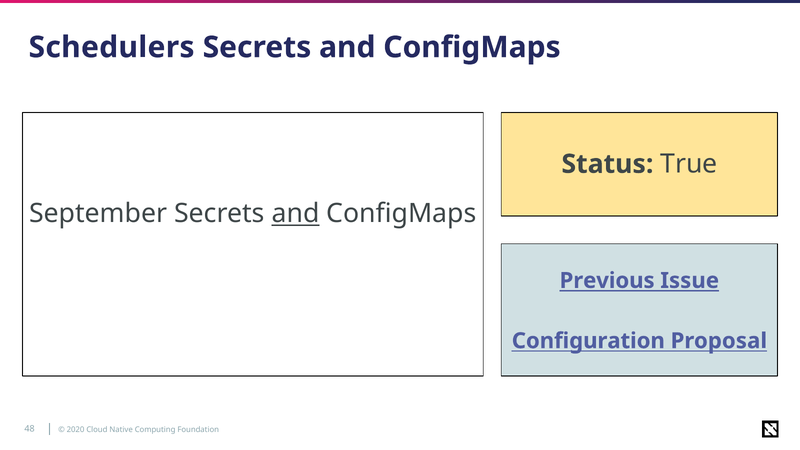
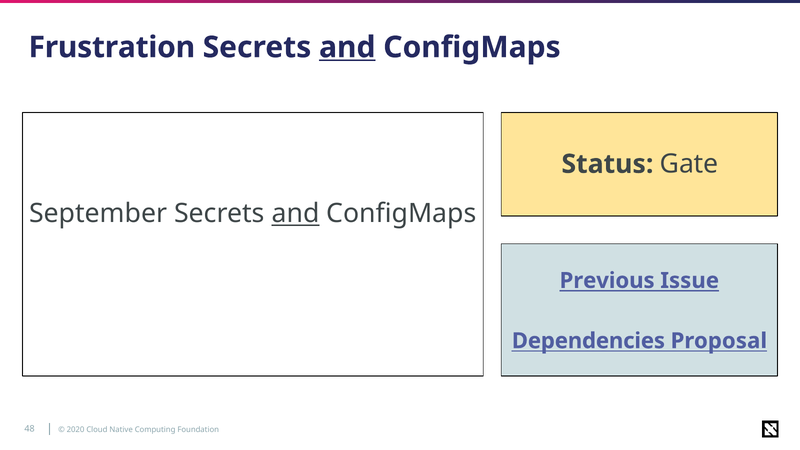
Schedulers: Schedulers -> Frustration
and at (347, 47) underline: none -> present
True: True -> Gate
Configuration: Configuration -> Dependencies
